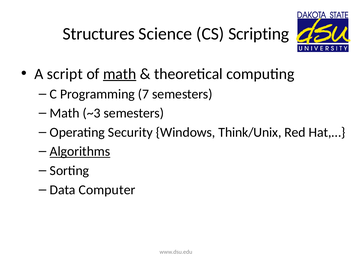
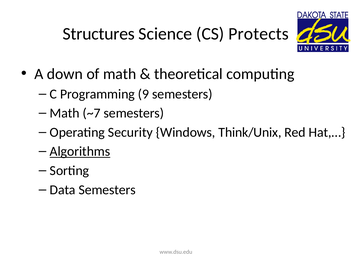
Scripting: Scripting -> Protects
script: script -> down
math at (120, 74) underline: present -> none
7: 7 -> 9
~3: ~3 -> ~7
Data Computer: Computer -> Semesters
